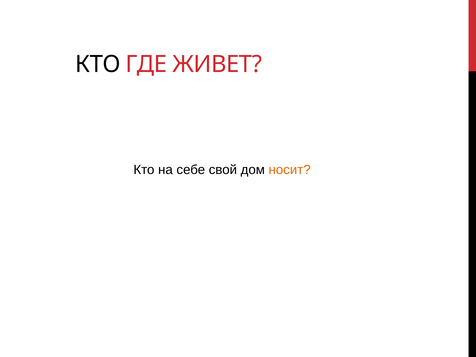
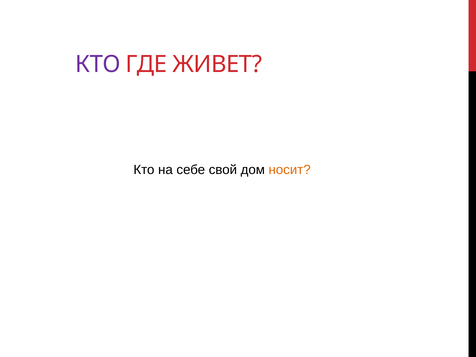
КТО at (98, 64) colour: black -> purple
